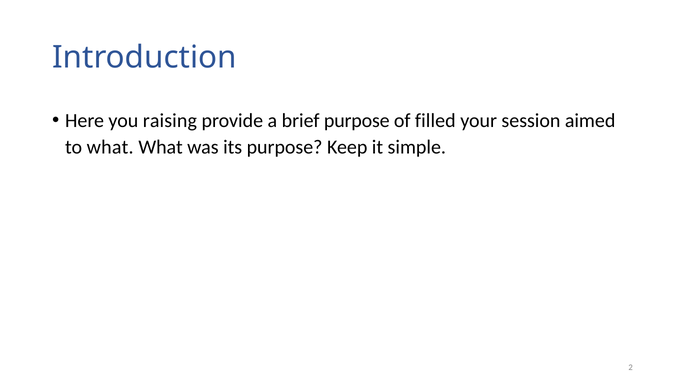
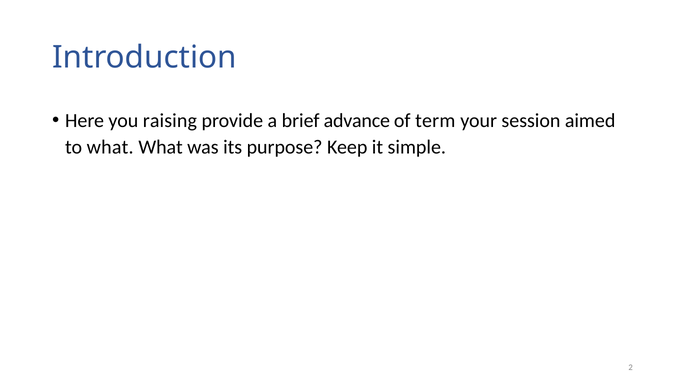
brief purpose: purpose -> advance
filled: filled -> term
